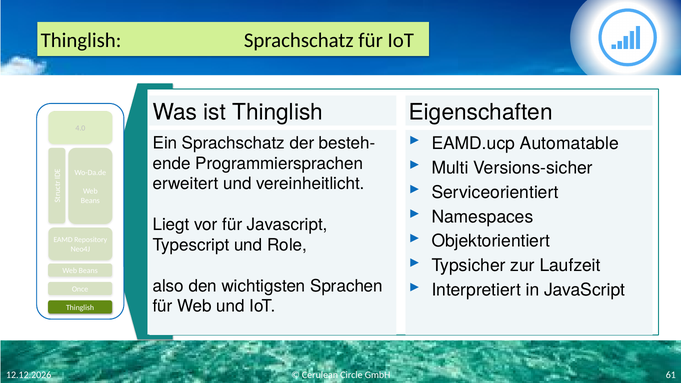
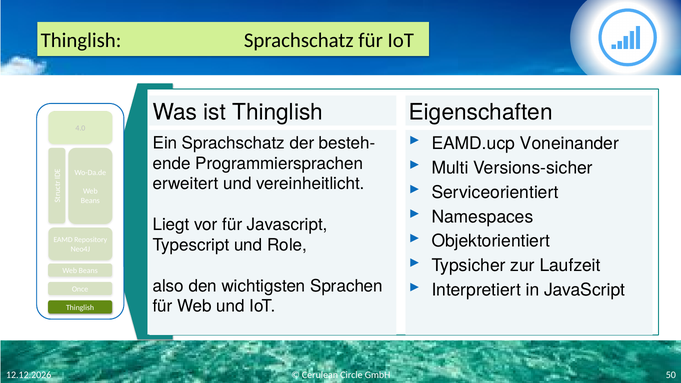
Automatable: Automatable -> Voneinander
61: 61 -> 50
